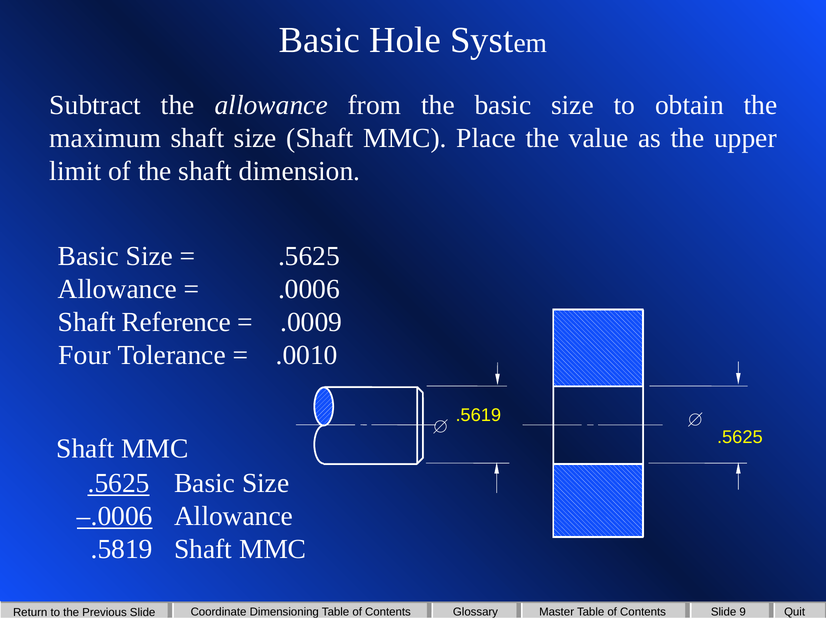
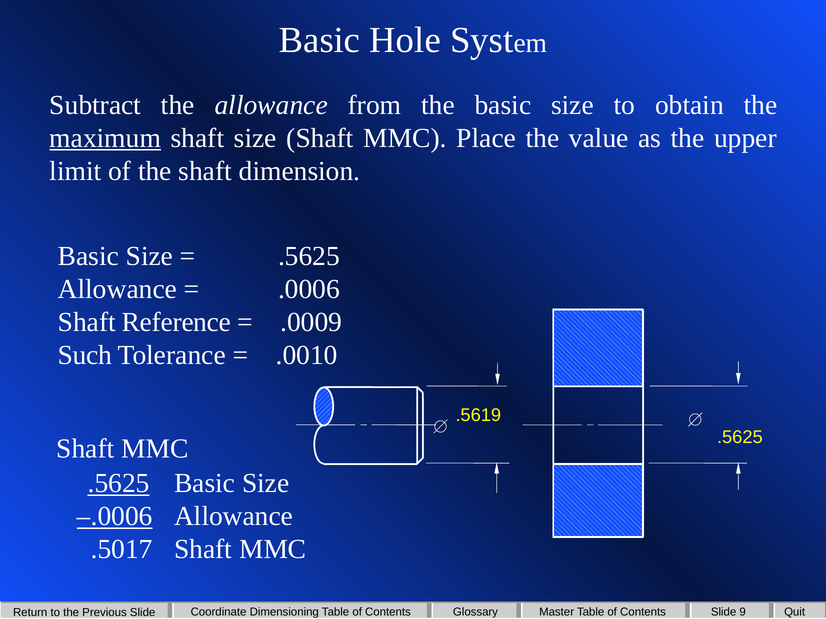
maximum underline: none -> present
Four: Four -> Such
.5819: .5819 -> .5017
